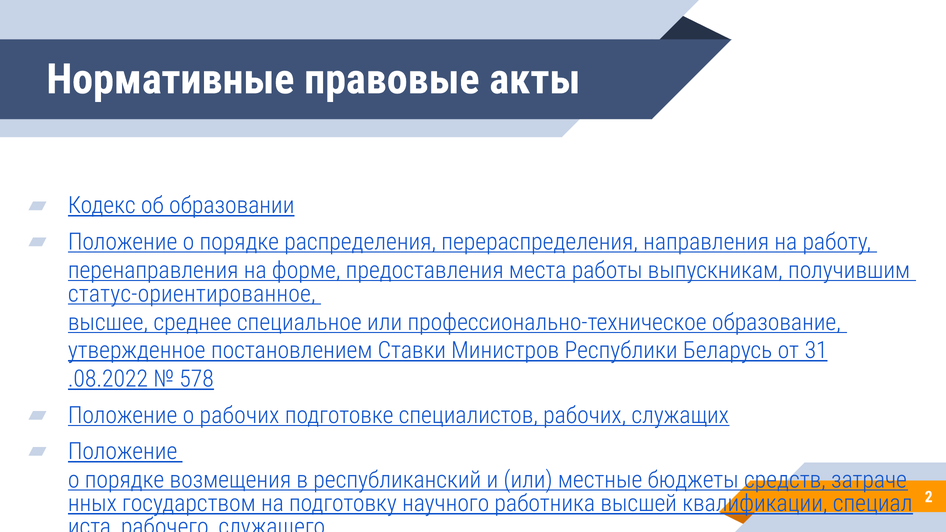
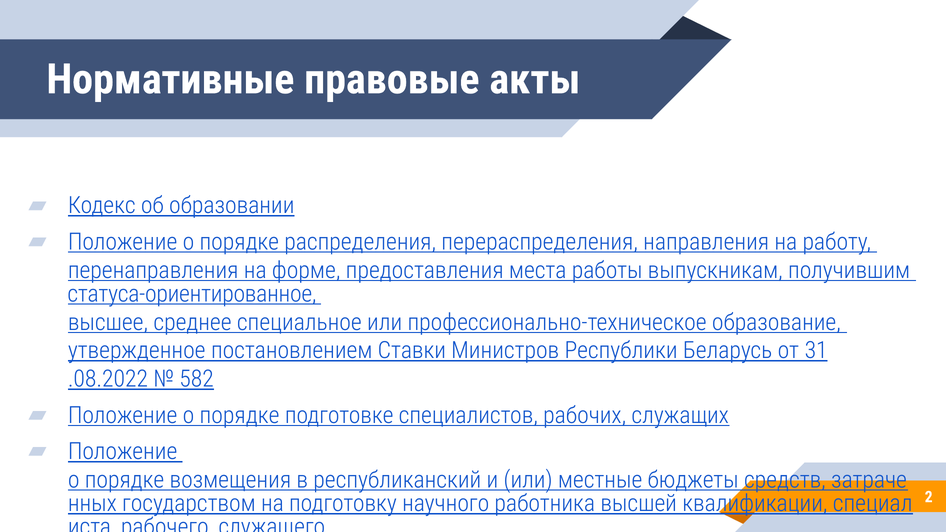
статус-ориентированное: статус-ориентированное -> статуса-ориентированное
578: 578 -> 582
рабочих at (239, 415): рабочих -> порядке
